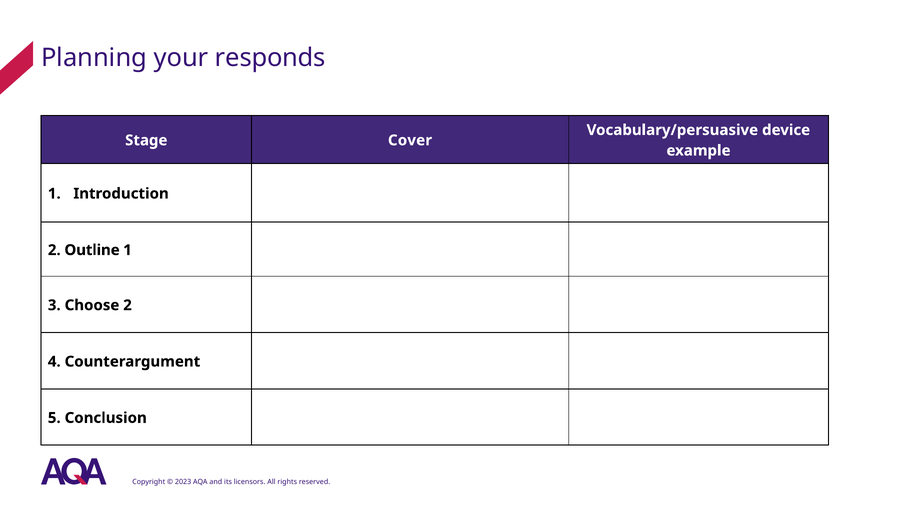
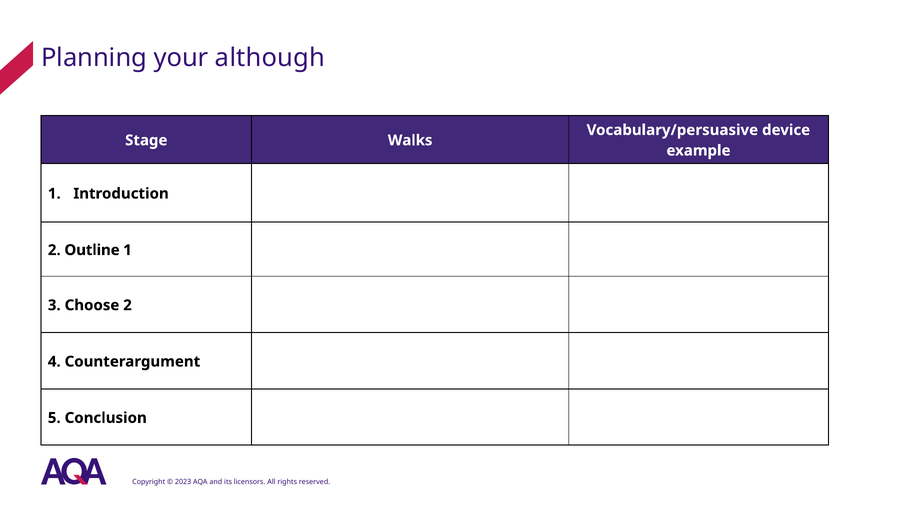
responds: responds -> although
Cover: Cover -> Walks
